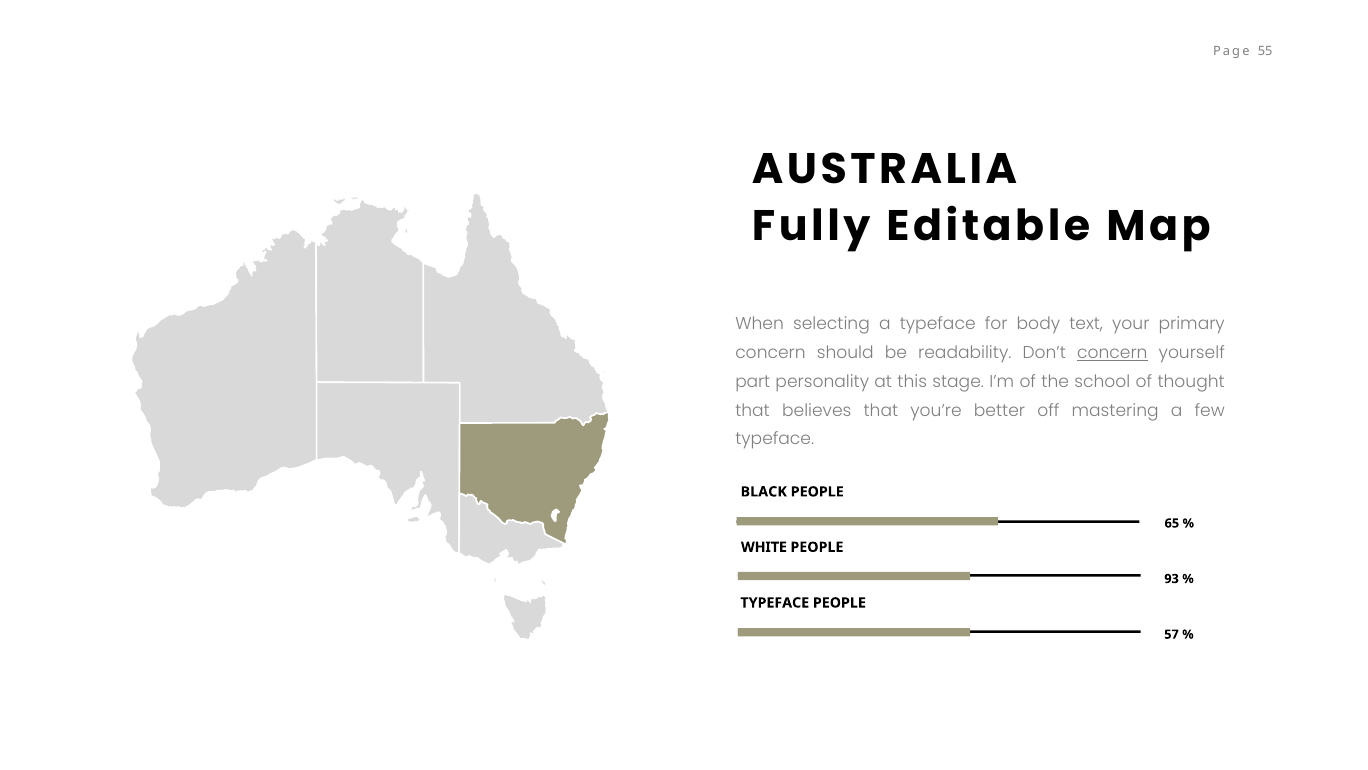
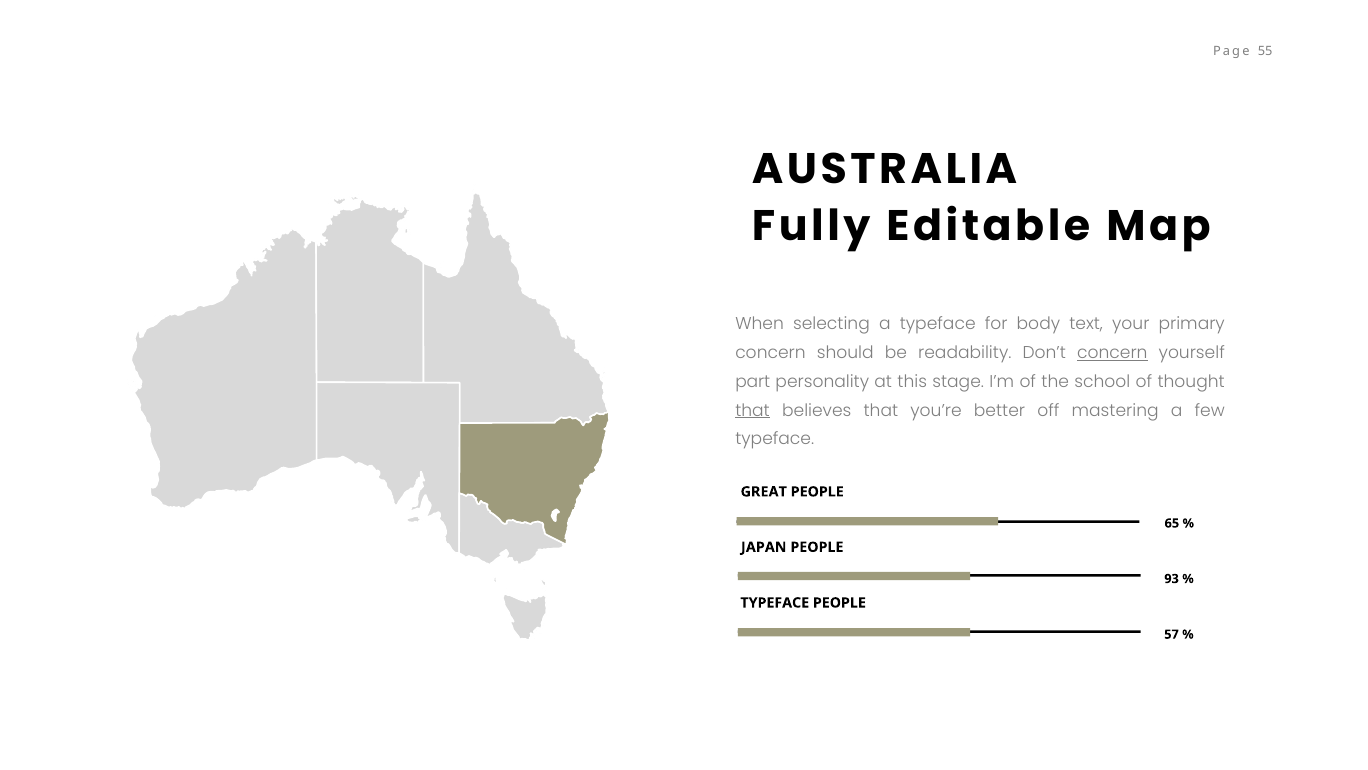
that at (753, 410) underline: none -> present
BLACK: BLACK -> GREAT
WHITE: WHITE -> JAPAN
